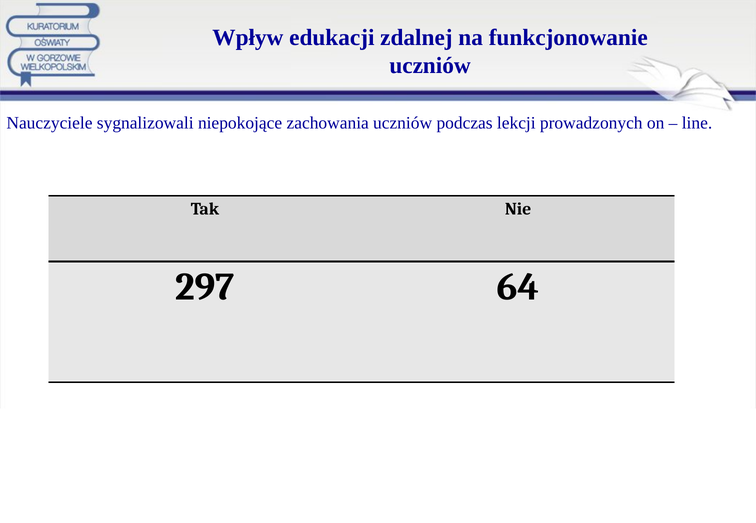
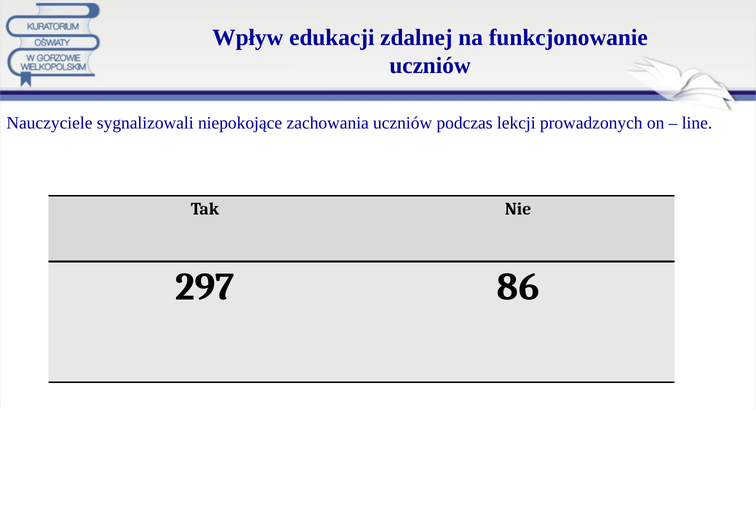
64: 64 -> 86
